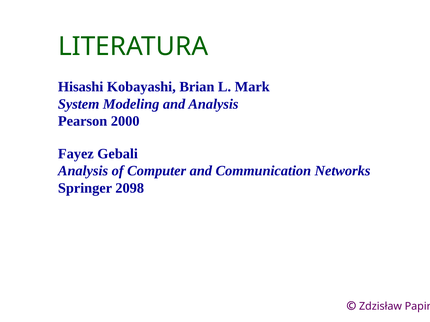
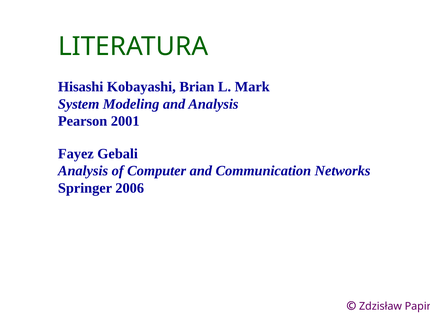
2000: 2000 -> 2001
2098: 2098 -> 2006
